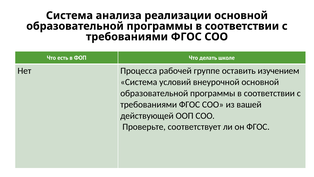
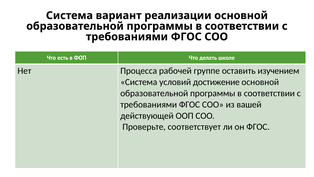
анализа: анализа -> вариант
внеурочной: внеурочной -> достижение
